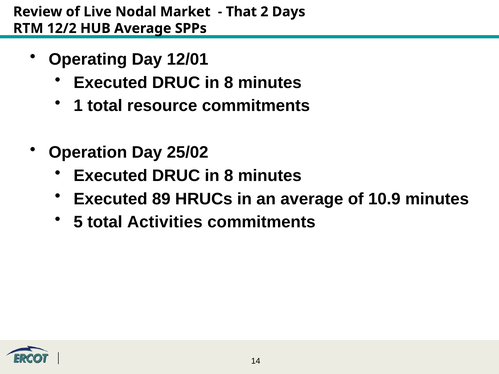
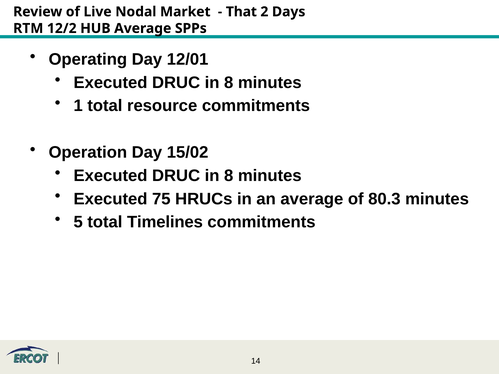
25/02: 25/02 -> 15/02
89: 89 -> 75
10.9: 10.9 -> 80.3
Activities: Activities -> Timelines
